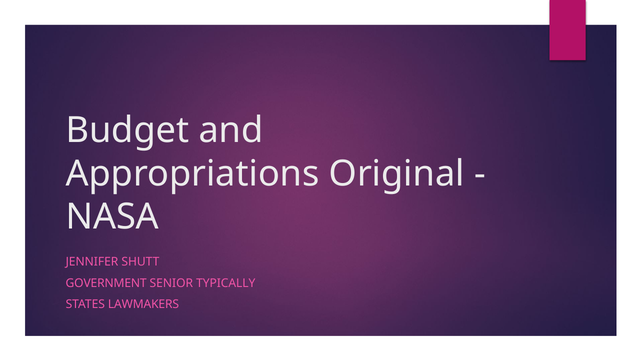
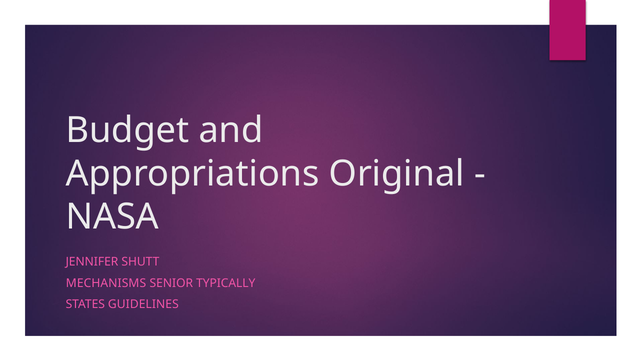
GOVERNMENT: GOVERNMENT -> MECHANISMS
LAWMAKERS: LAWMAKERS -> GUIDELINES
